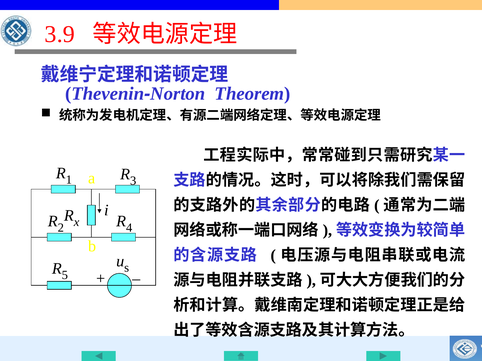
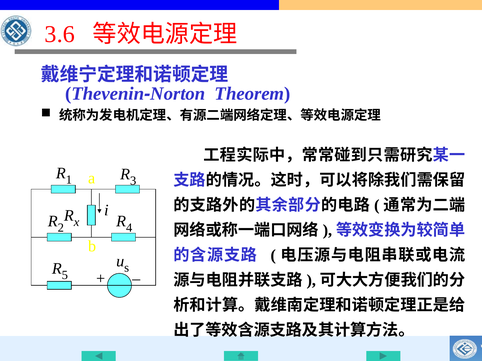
3.9: 3.9 -> 3.6
